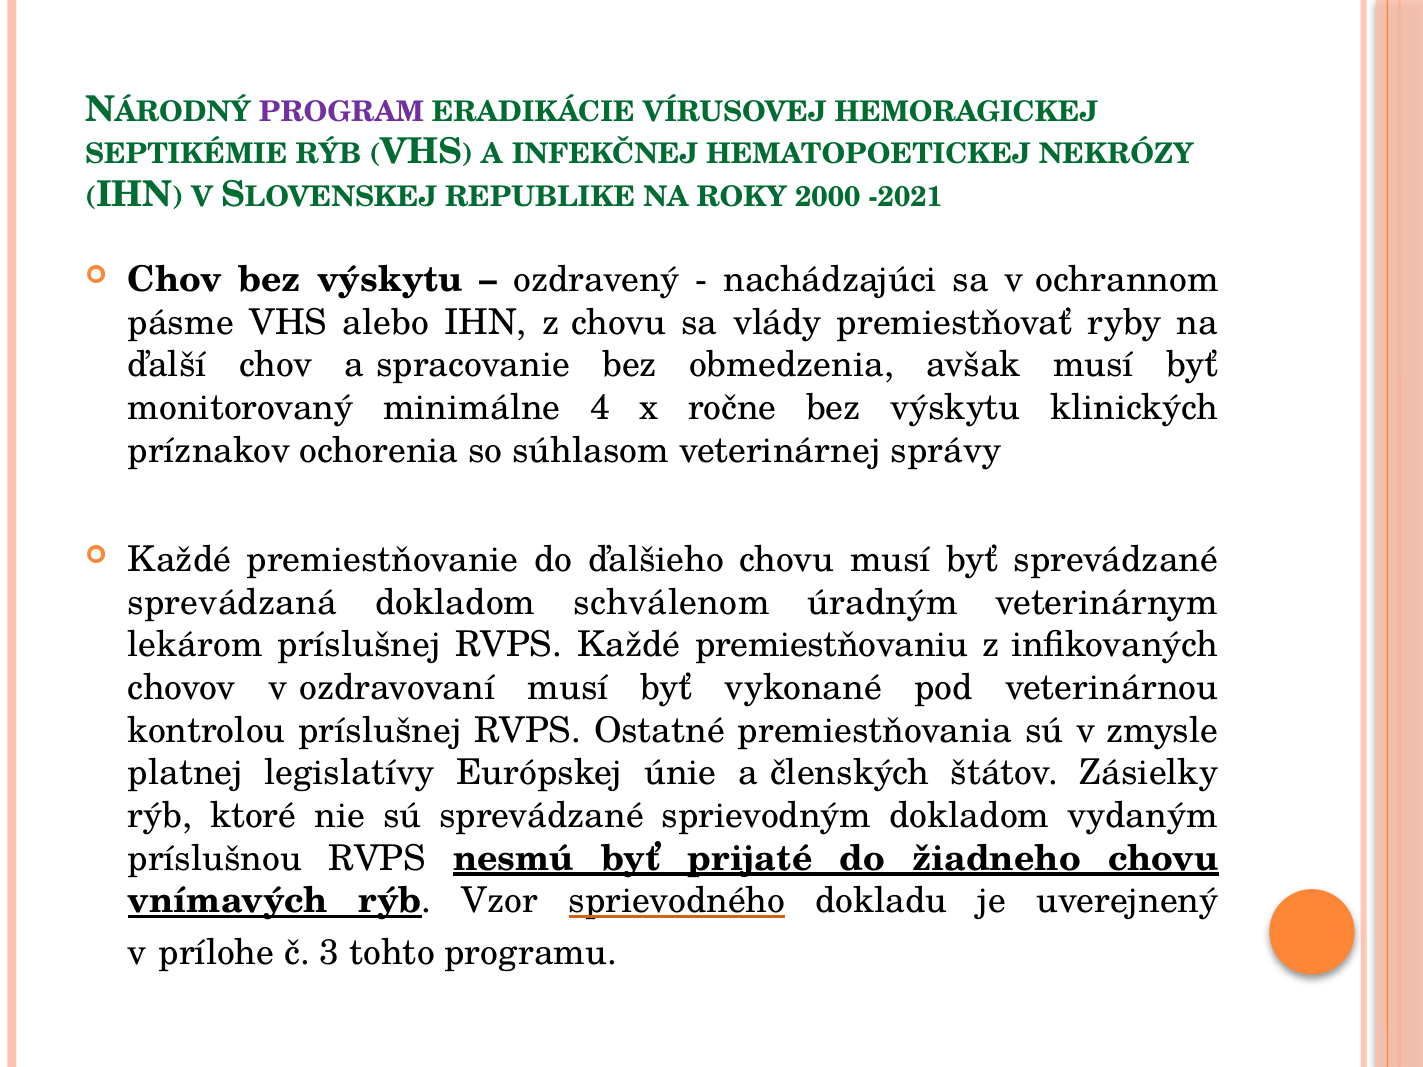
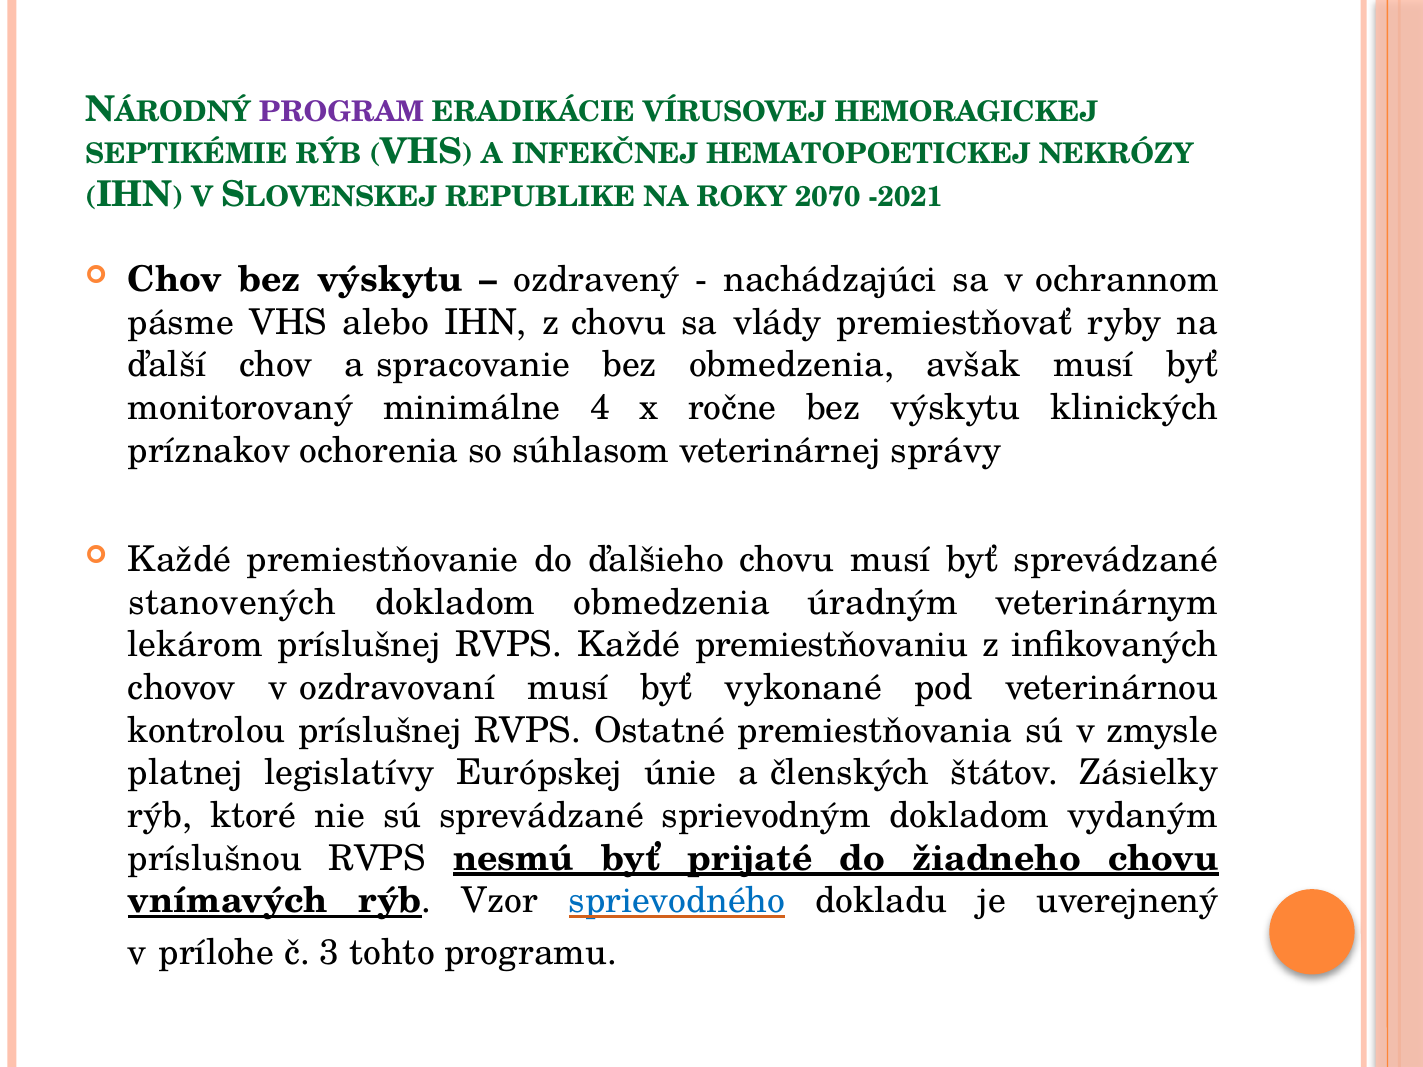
2000: 2000 -> 2070
sprevádzaná: sprevádzaná -> stanovených
dokladom schválenom: schválenom -> obmedzenia
sprievodného colour: black -> blue
